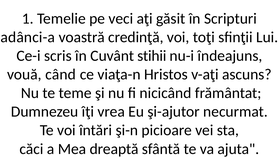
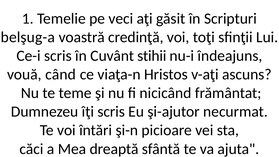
adânci-a: adânci-a -> belşug-a
îţi vrea: vrea -> scris
